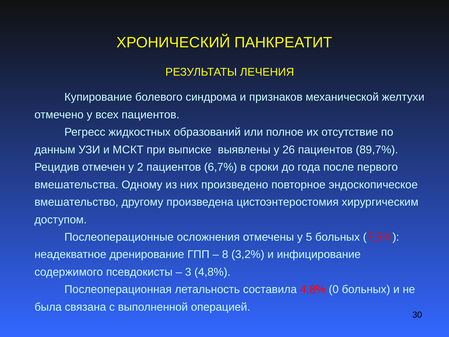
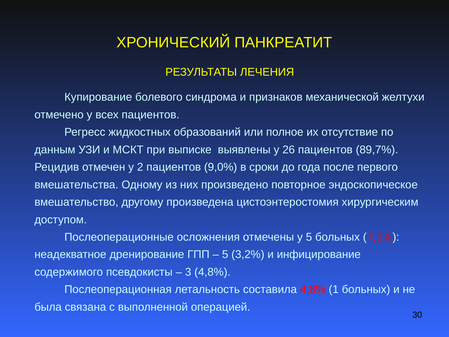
6,7%: 6,7% -> 9,0%
8 at (225, 254): 8 -> 5
0: 0 -> 1
